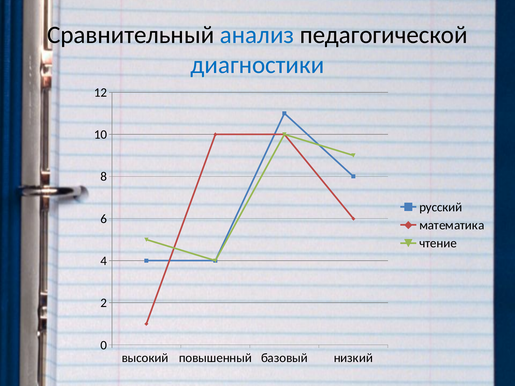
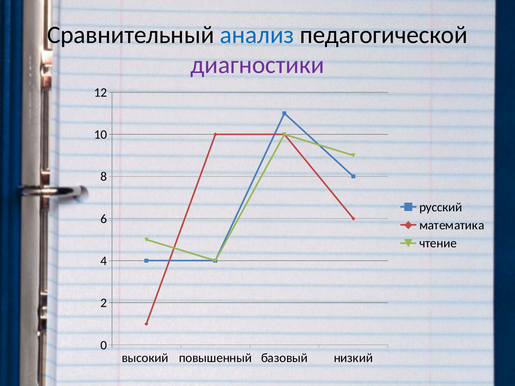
диагностики colour: blue -> purple
